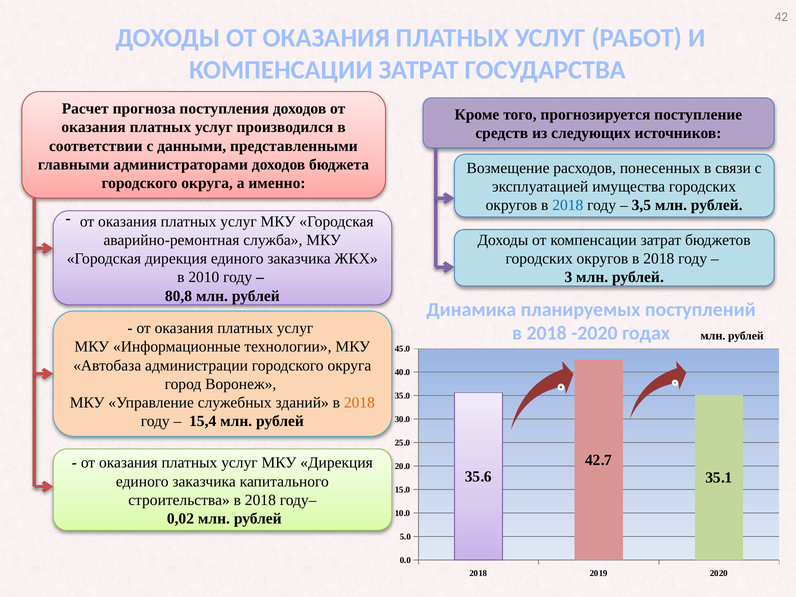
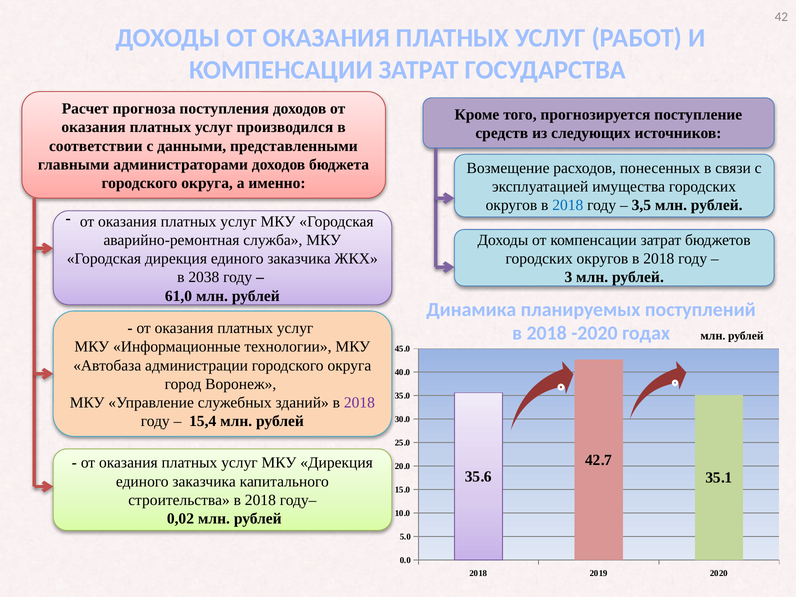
2010: 2010 -> 2038
80,8: 80,8 -> 61,0
2018 at (359, 403) colour: orange -> purple
